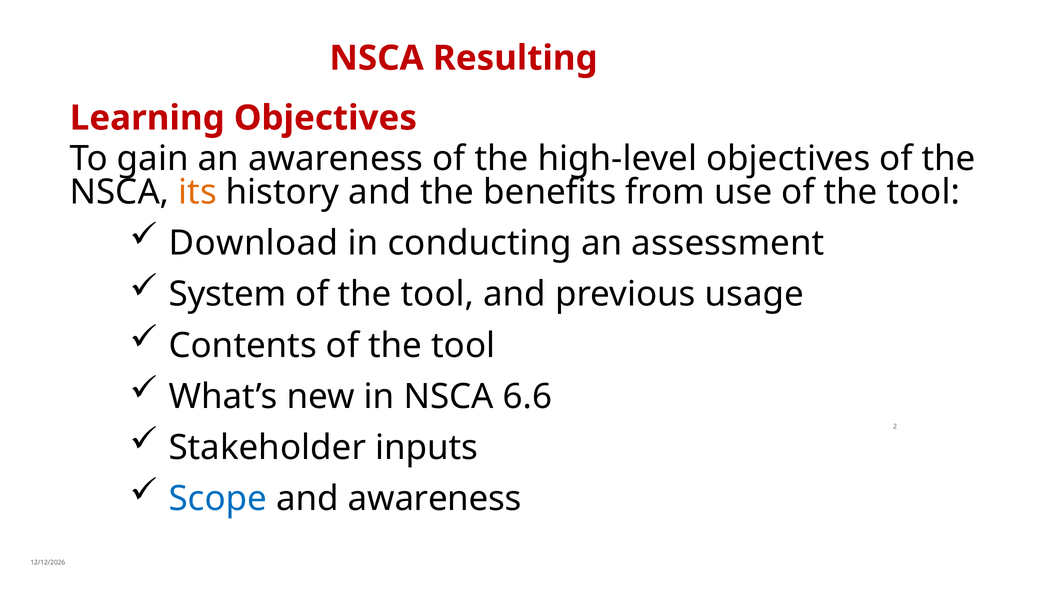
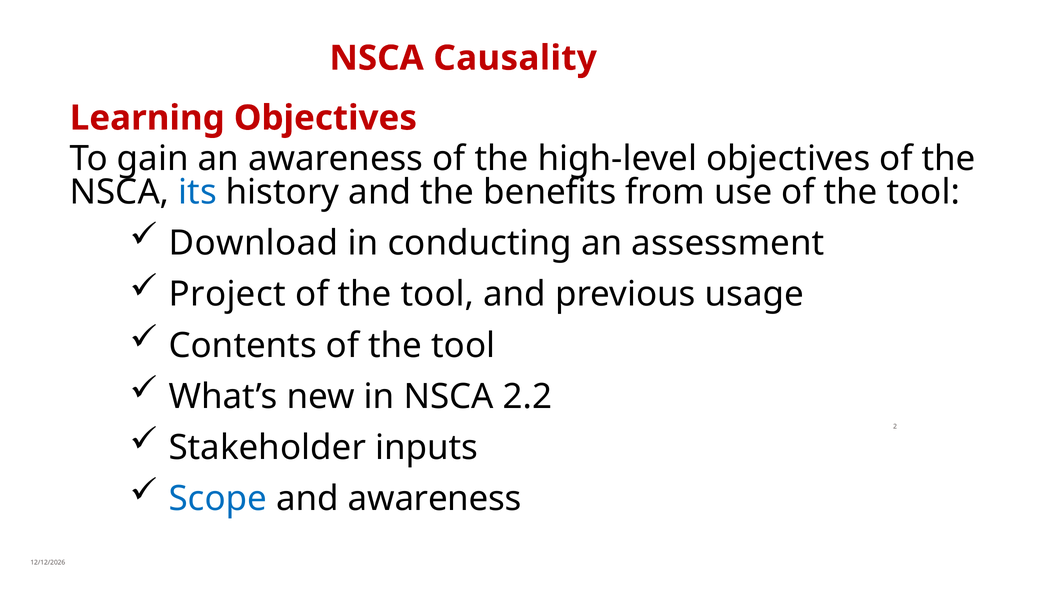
Resulting: Resulting -> Causality
its colour: orange -> blue
System: System -> Project
6.6: 6.6 -> 2.2
